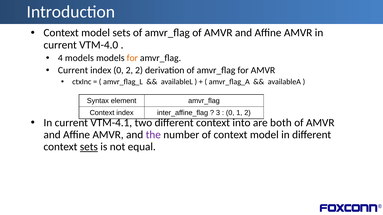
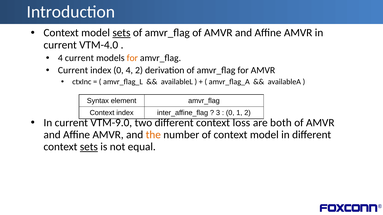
sets at (121, 33) underline: none -> present
4 models: models -> current
0 2: 2 -> 4
VTM-4.1: VTM-4.1 -> VTM-9.0
into: into -> loss
the colour: purple -> orange
